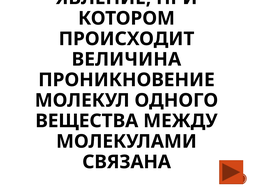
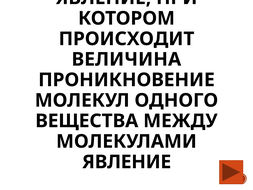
СВЯЗАНА at (127, 162): СВЯЗАНА -> ЯВЛЕНИЕ
